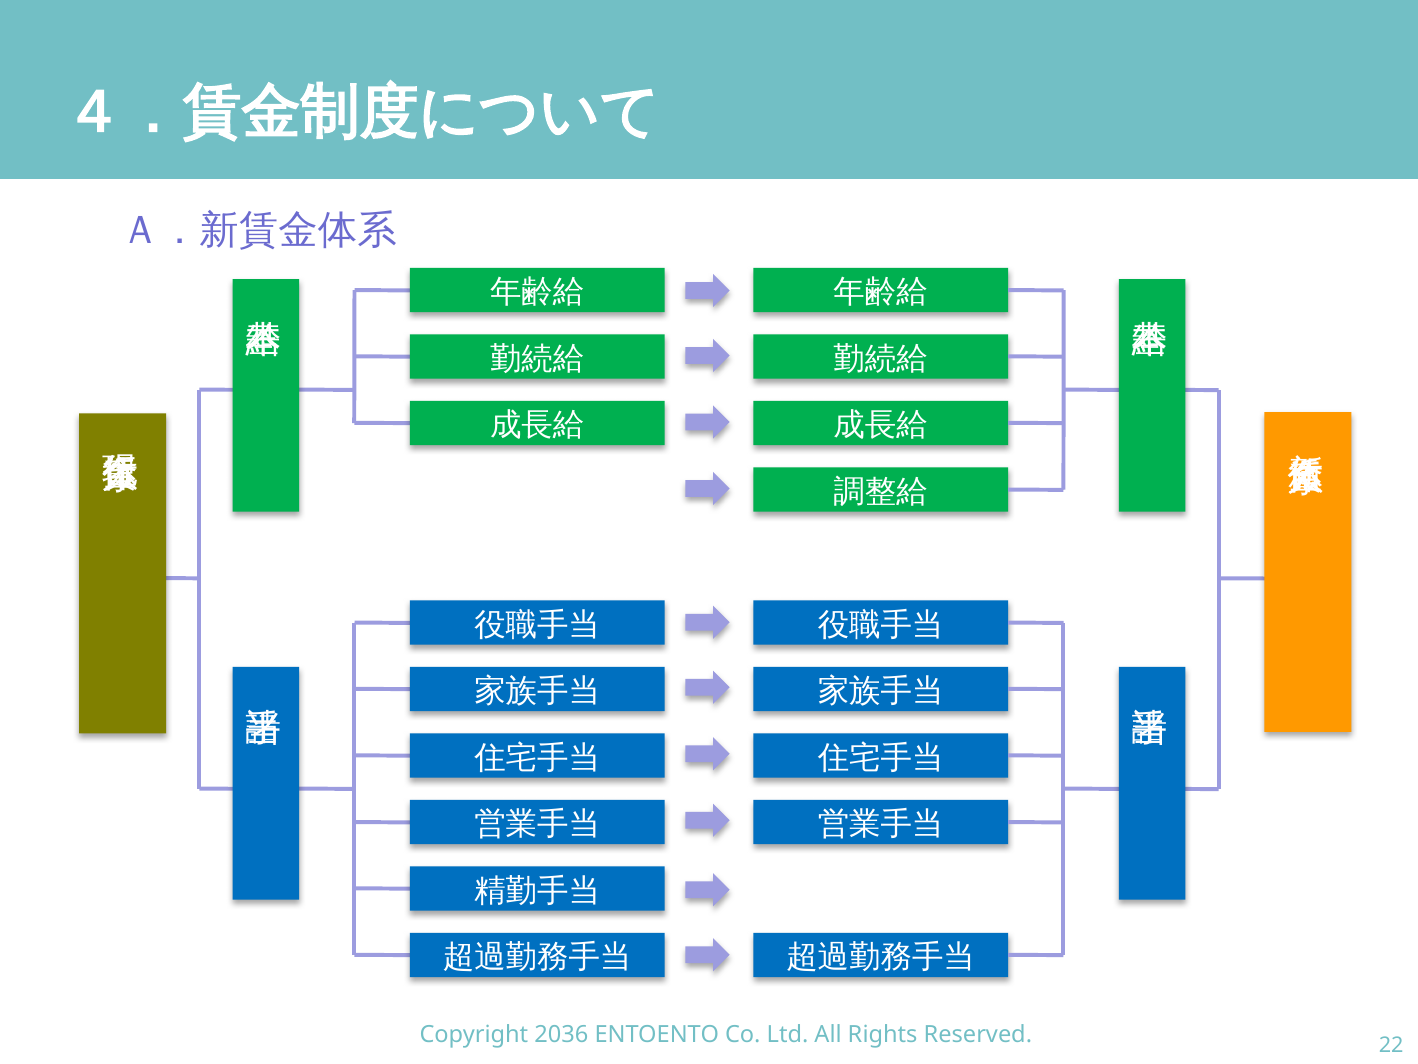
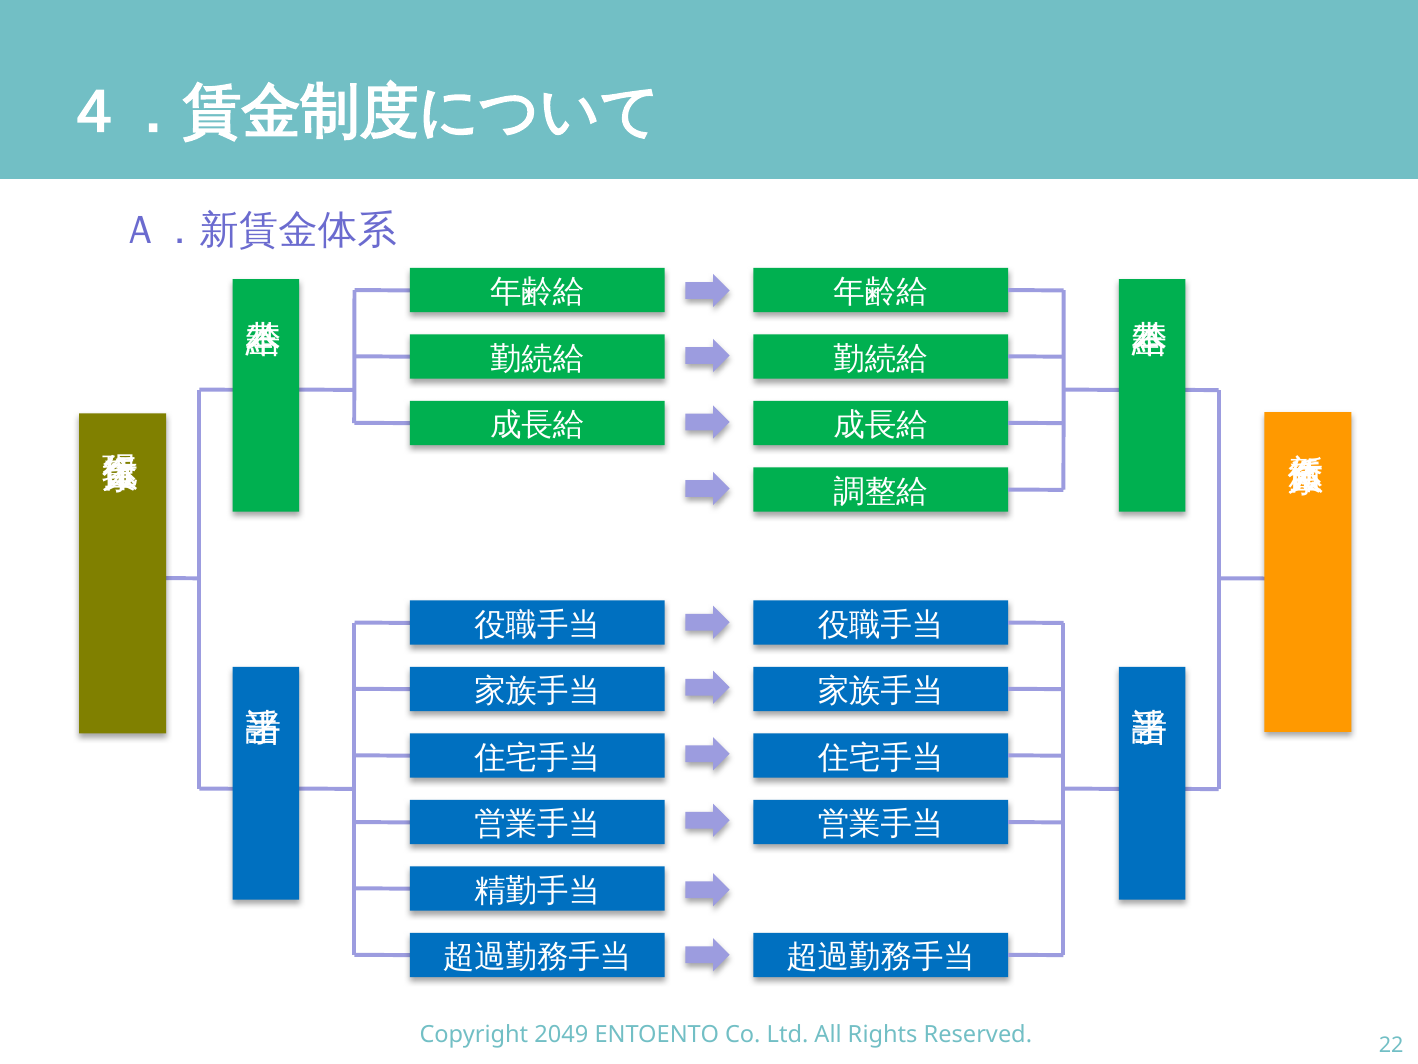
2036: 2036 -> 2049
